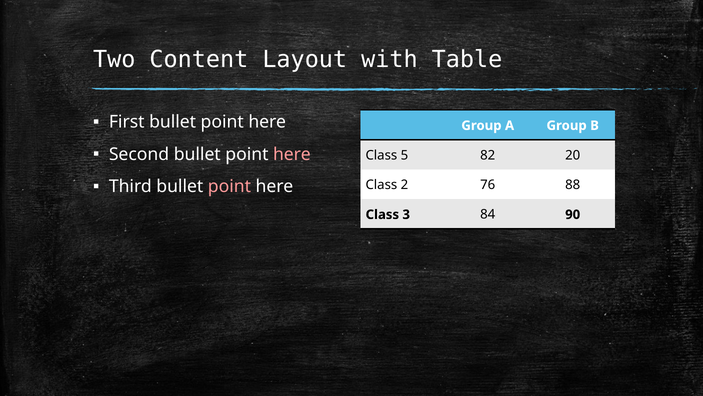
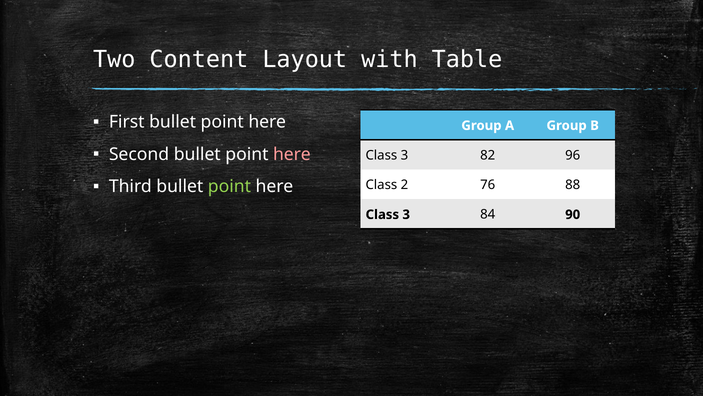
5 at (404, 155): 5 -> 3
20: 20 -> 96
point at (229, 186) colour: pink -> light green
